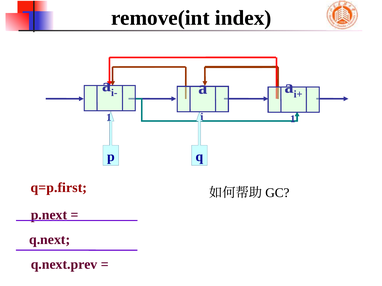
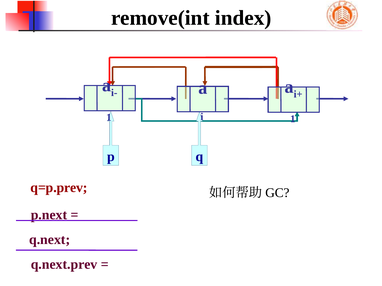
q=p.first: q=p.first -> q=p.prev
